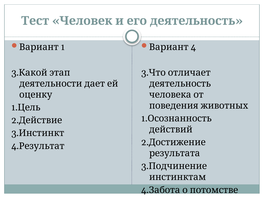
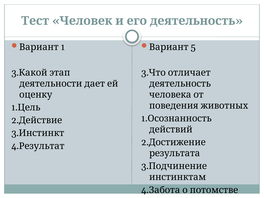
4 at (193, 47): 4 -> 5
